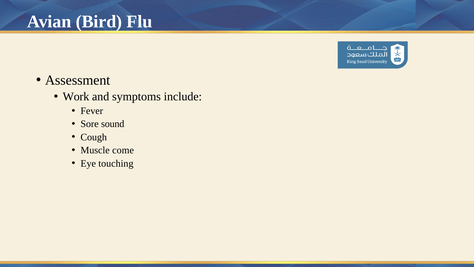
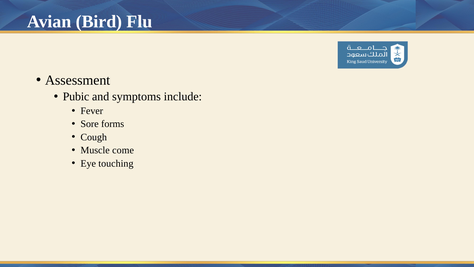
Work: Work -> Pubic
sound: sound -> forms
